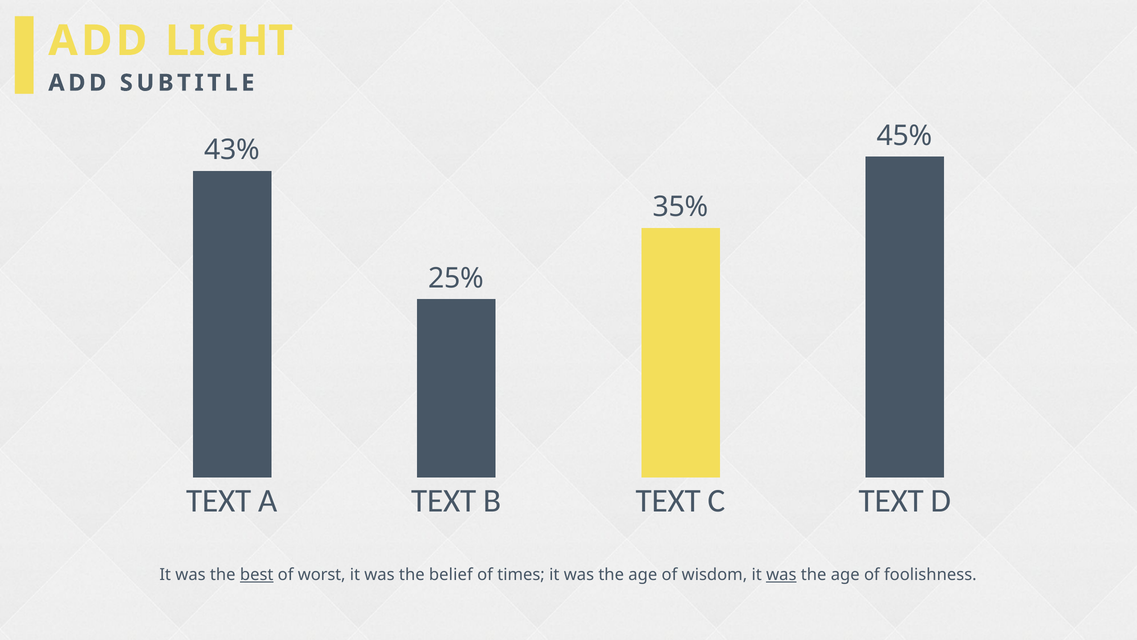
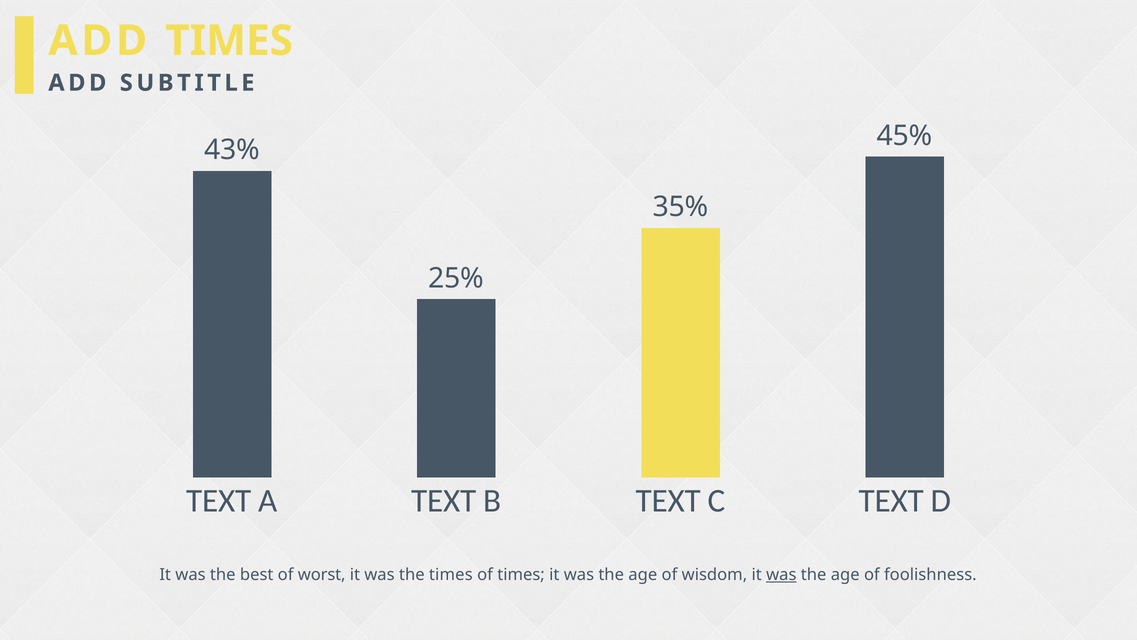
ADD LIGHT: LIGHT -> TIMES
best underline: present -> none
the belief: belief -> times
